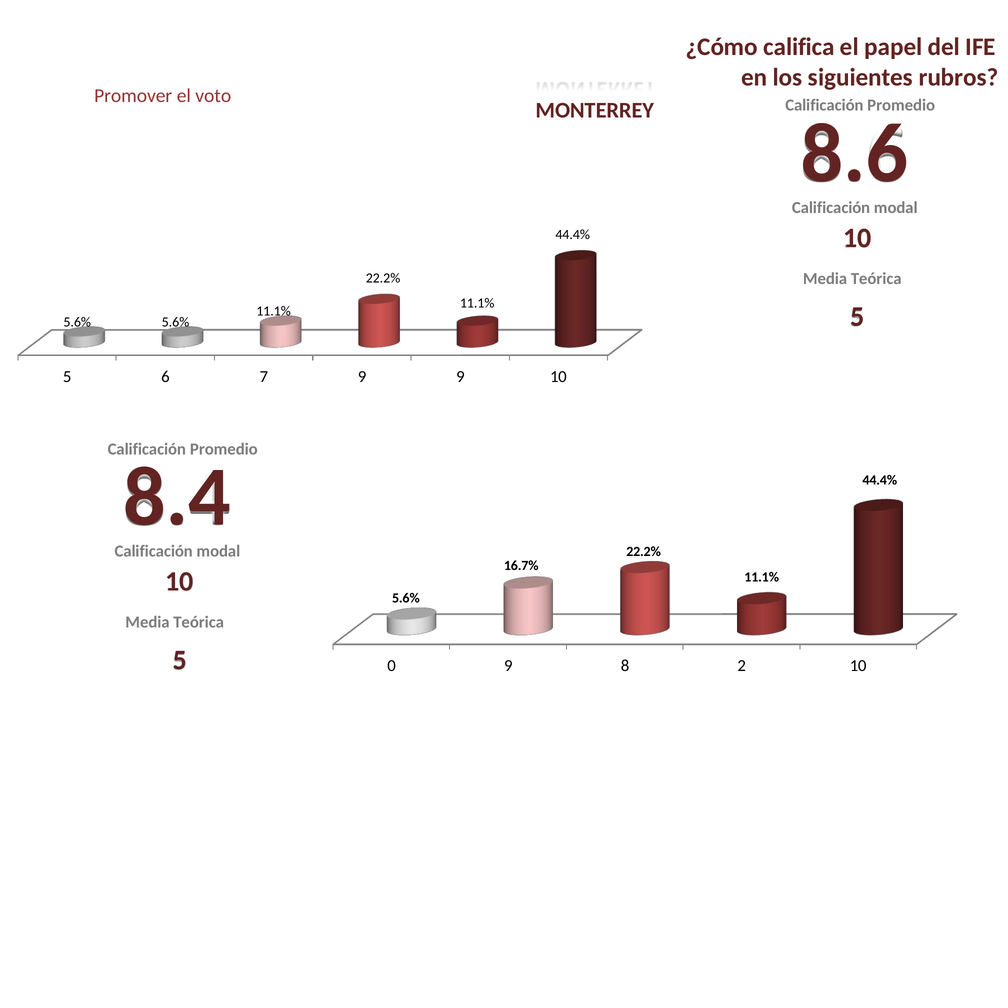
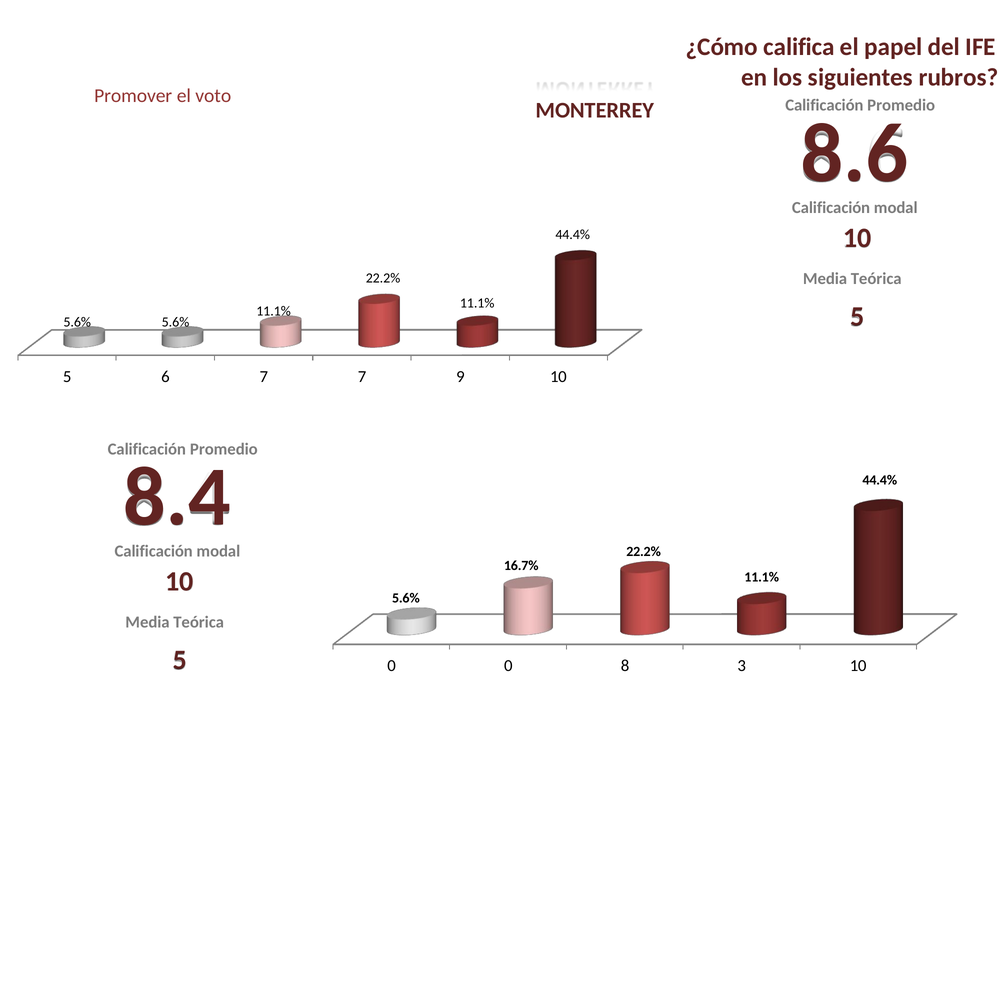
7 9: 9 -> 7
0 9: 9 -> 0
2: 2 -> 3
